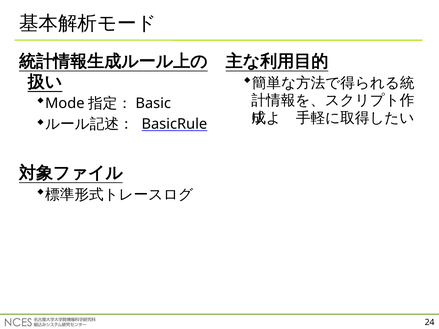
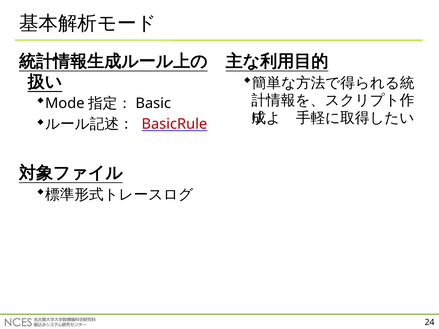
BasicRule colour: black -> red
